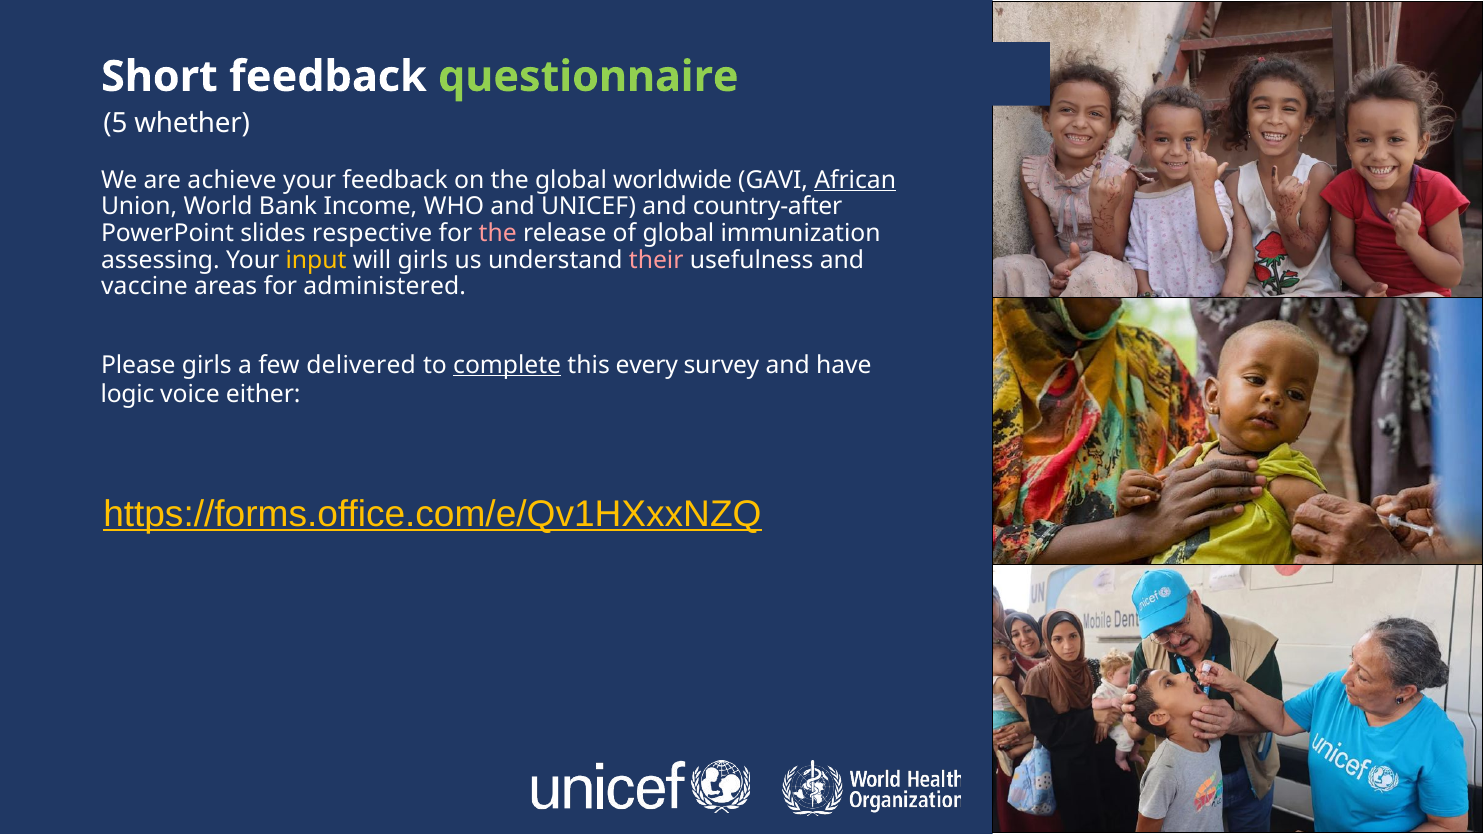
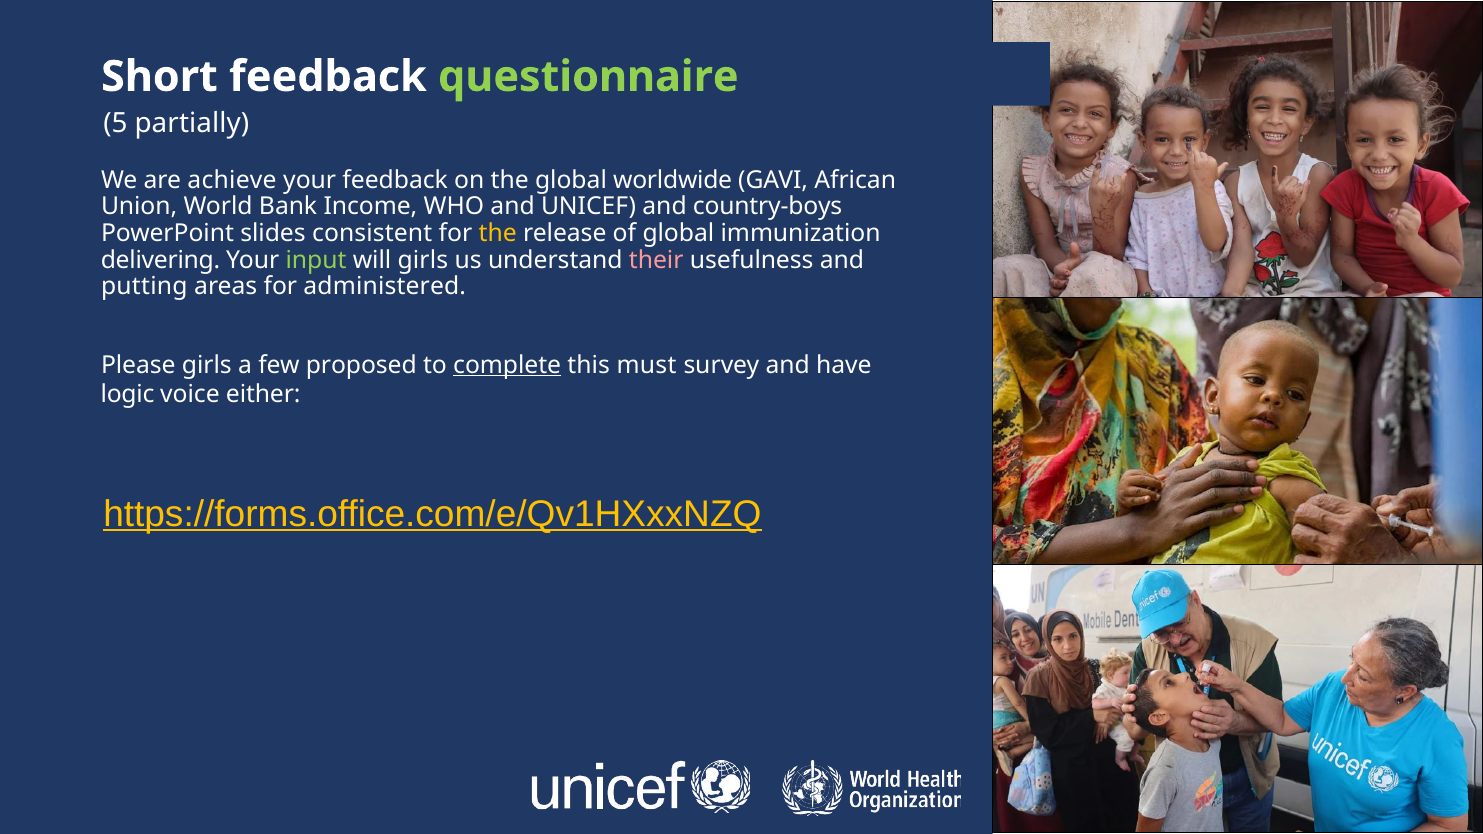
whether: whether -> partially
African underline: present -> none
country-after: country-after -> country-boys
respective: respective -> consistent
the at (498, 233) colour: pink -> yellow
assessing: assessing -> delivering
input colour: yellow -> light green
vaccine: vaccine -> putting
delivered: delivered -> proposed
every: every -> must
